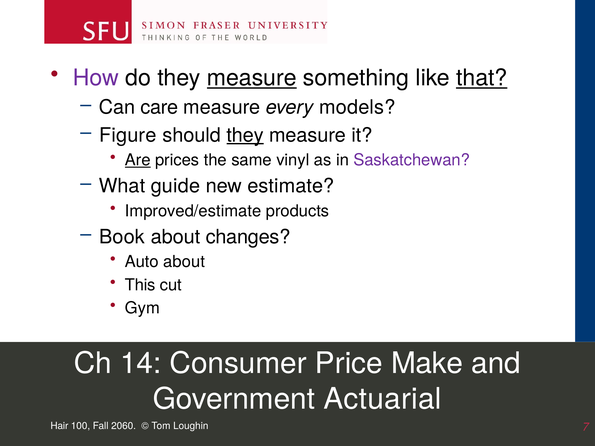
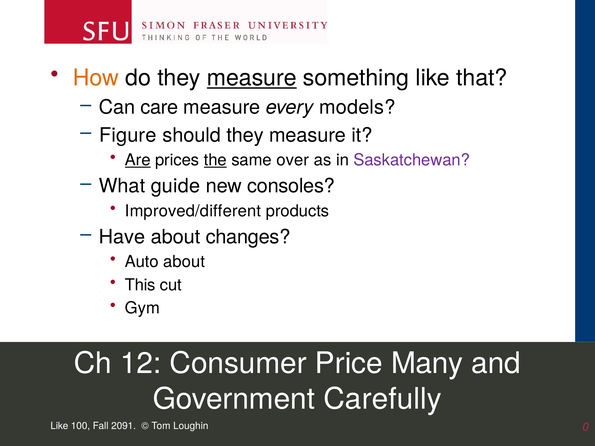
How colour: purple -> orange
that underline: present -> none
they at (245, 135) underline: present -> none
the underline: none -> present
vinyl: vinyl -> over
estimate: estimate -> consoles
Improved/estimate: Improved/estimate -> Improved/different
Book: Book -> Have
14: 14 -> 12
Make: Make -> Many
Actuarial: Actuarial -> Carefully
Hair at (59, 426): Hair -> Like
2060: 2060 -> 2091
7: 7 -> 0
